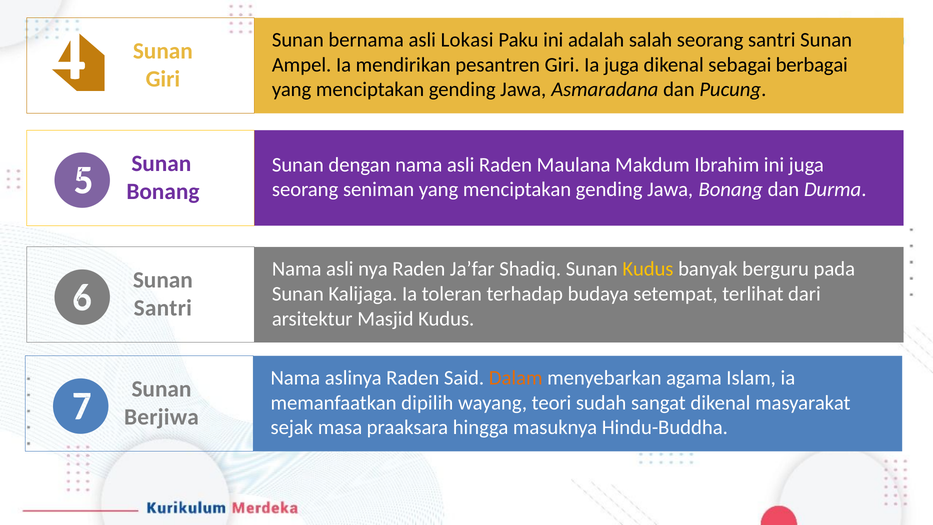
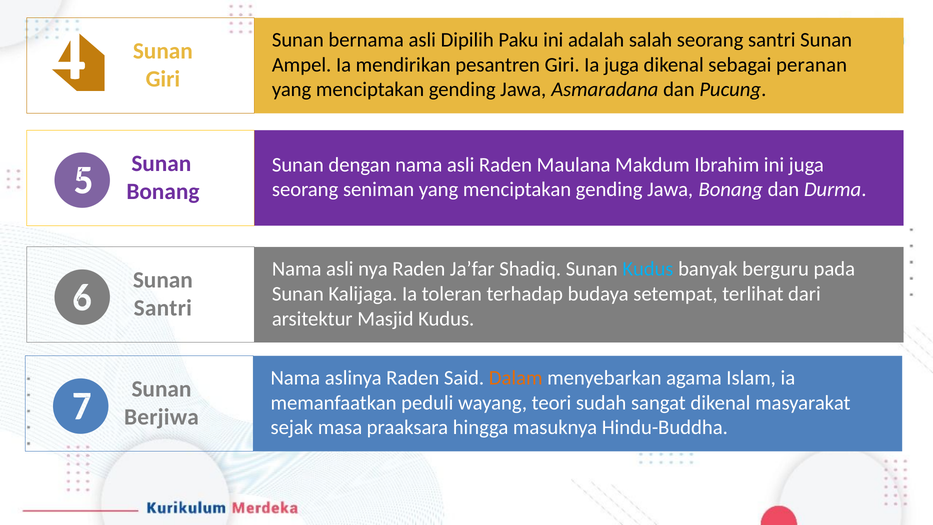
Lokasi: Lokasi -> Dipilih
berbagai: berbagai -> peranan
Kudus at (648, 269) colour: yellow -> light blue
dipilih: dipilih -> peduli
